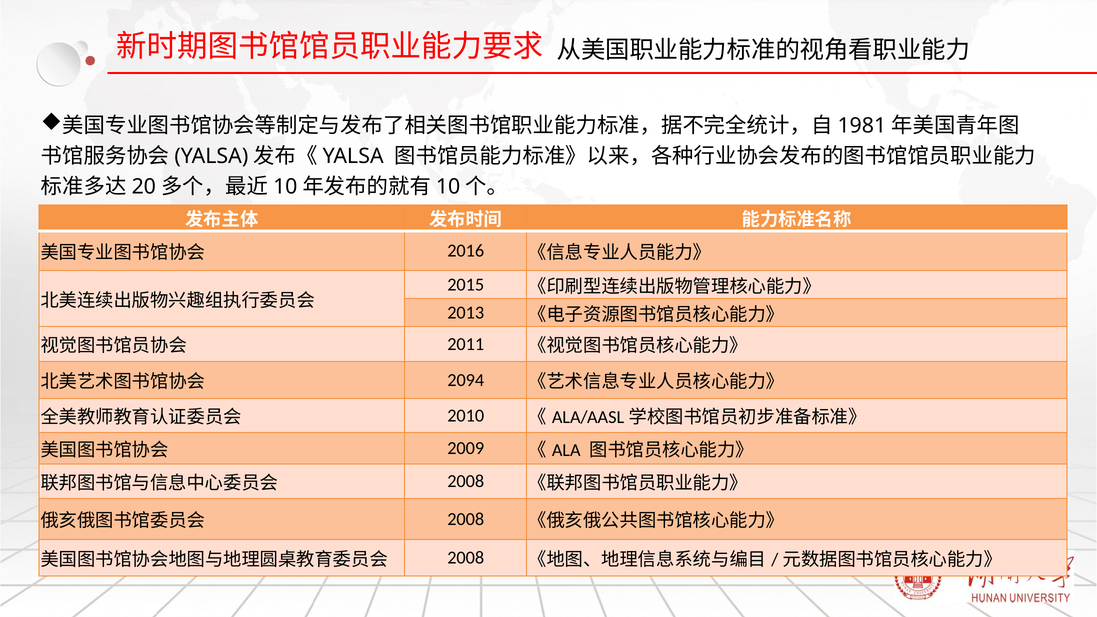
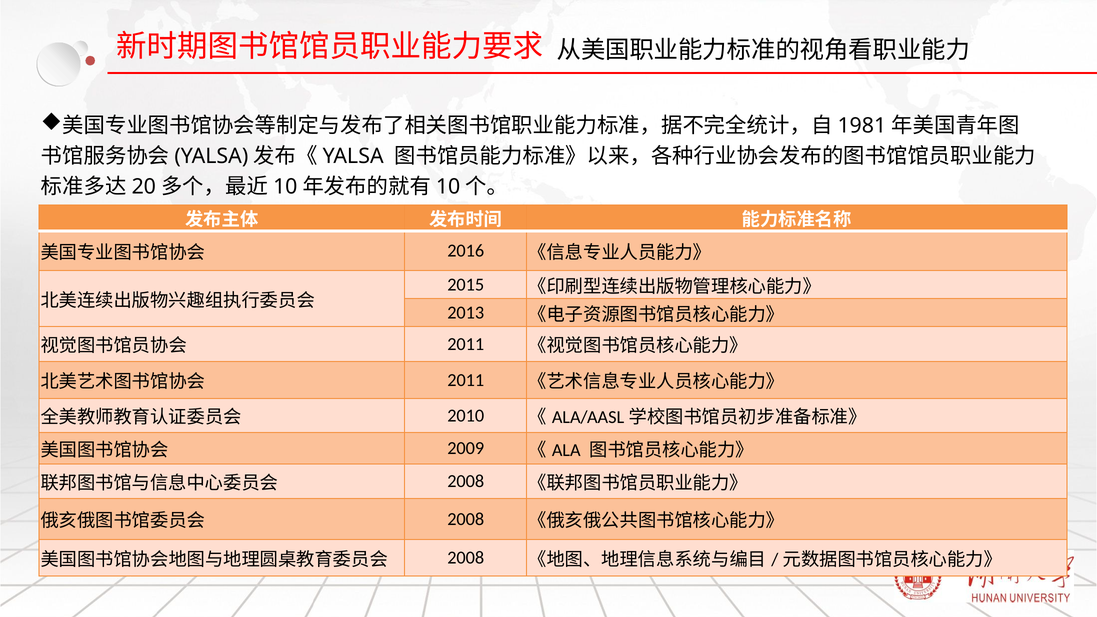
2094 at (466, 380): 2094 -> 2011
